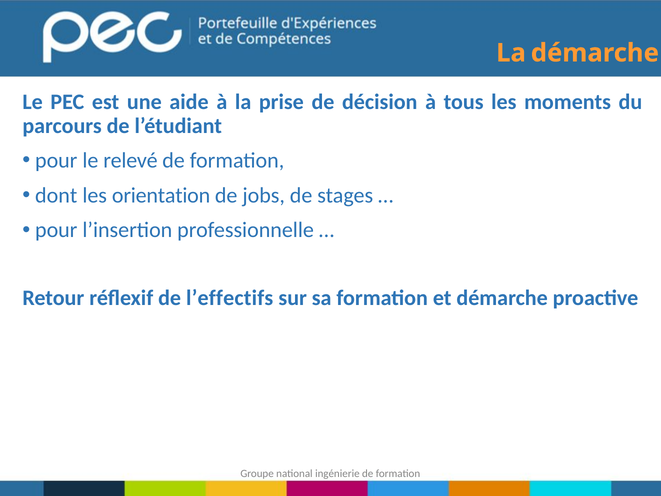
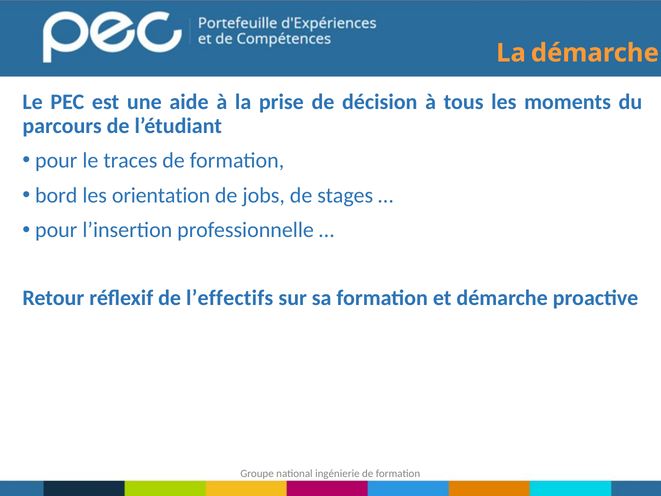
relevé: relevé -> traces
dont: dont -> bord
